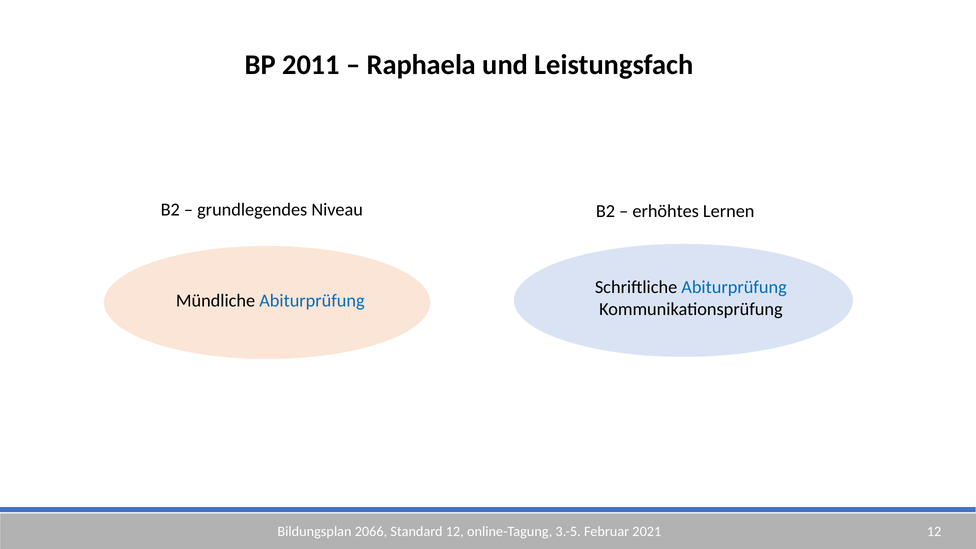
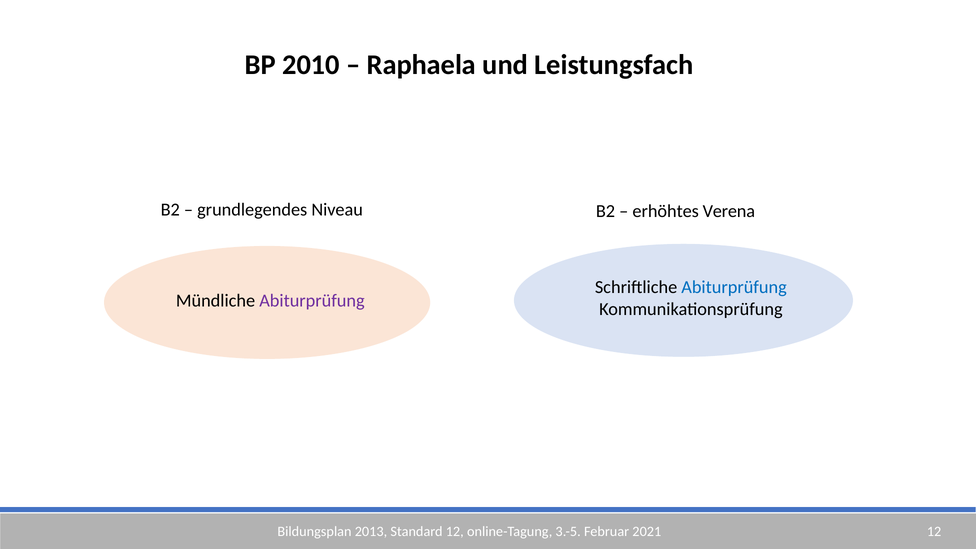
2011: 2011 -> 2010
Lernen: Lernen -> Verena
Abiturprüfung at (312, 301) colour: blue -> purple
2066: 2066 -> 2013
